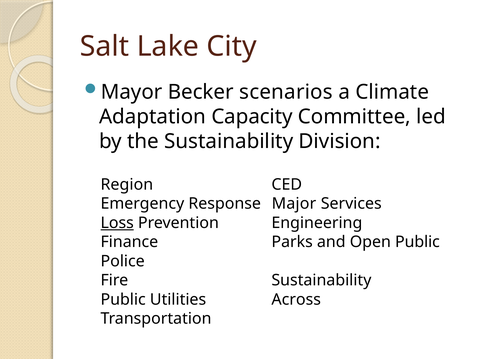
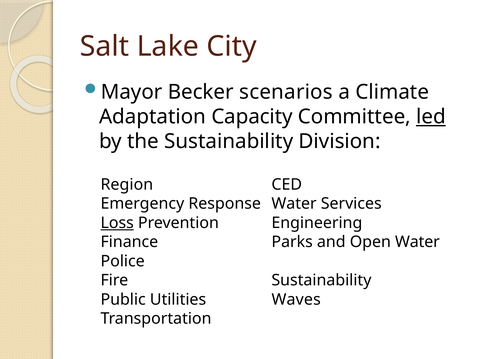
led underline: none -> present
Major at (294, 204): Major -> Water
Open Public: Public -> Water
Across: Across -> Waves
